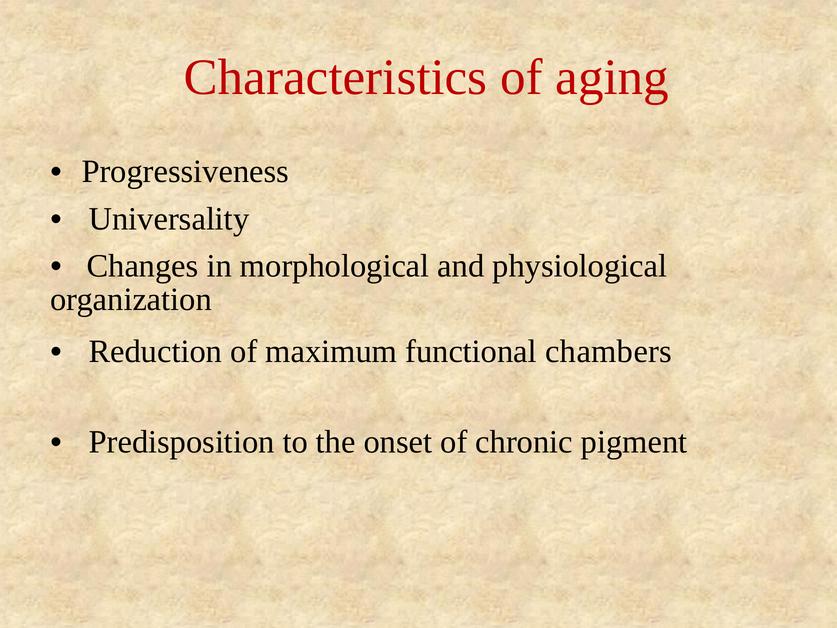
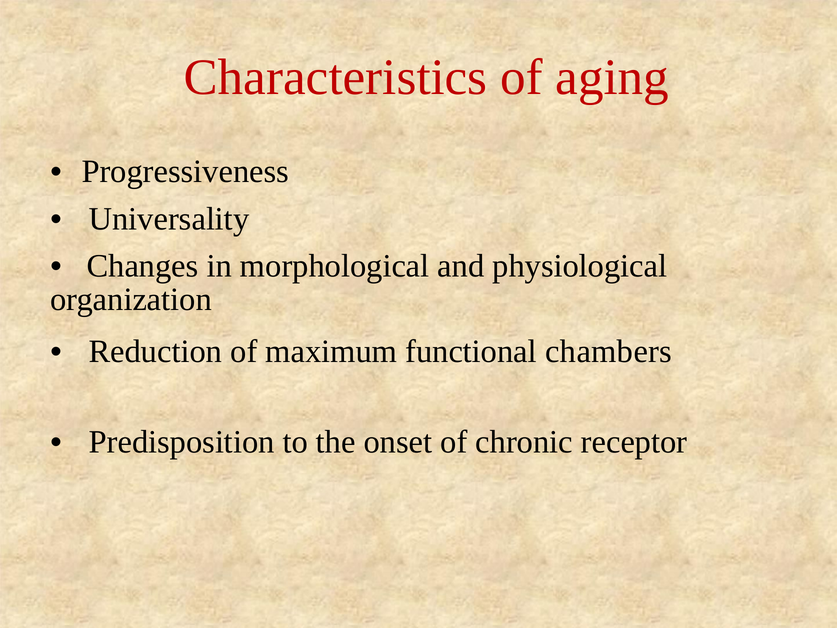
pigment: pigment -> receptor
